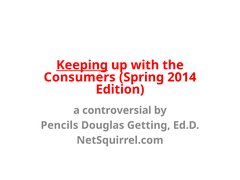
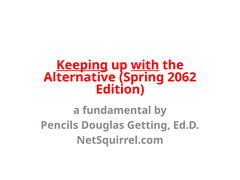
with underline: none -> present
Consumers: Consumers -> Alternative
2014: 2014 -> 2062
controversial: controversial -> fundamental
